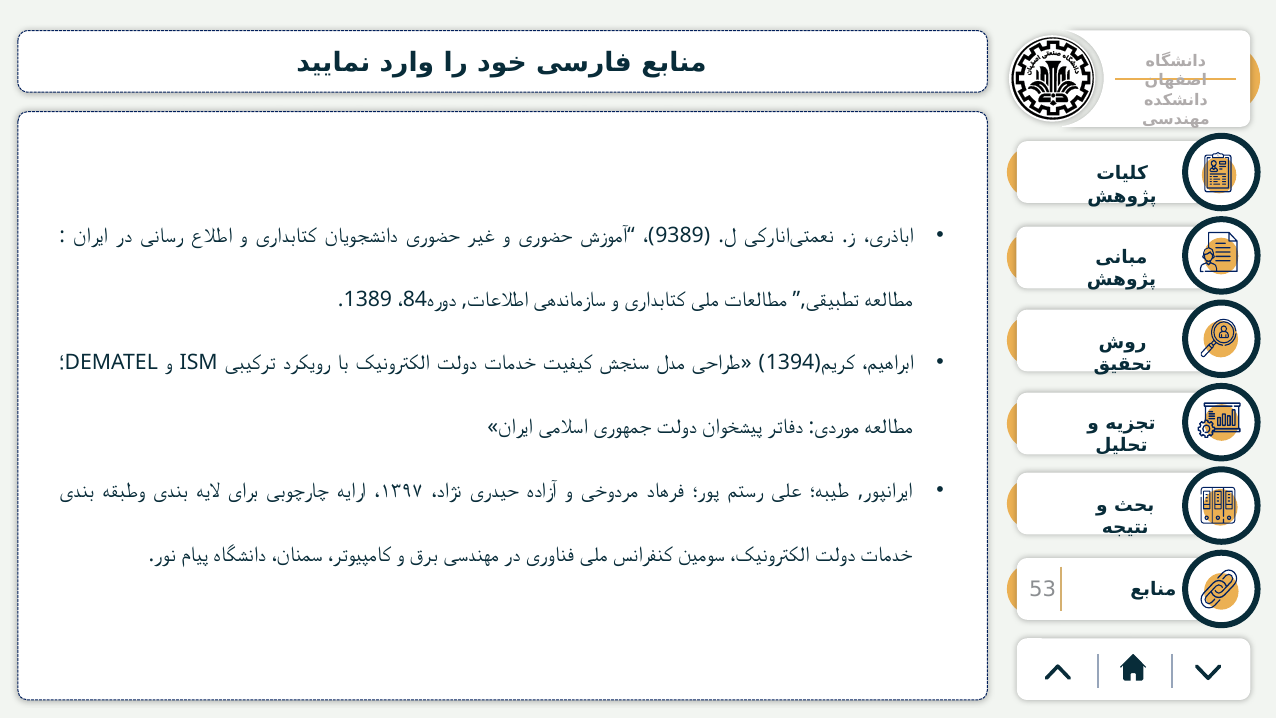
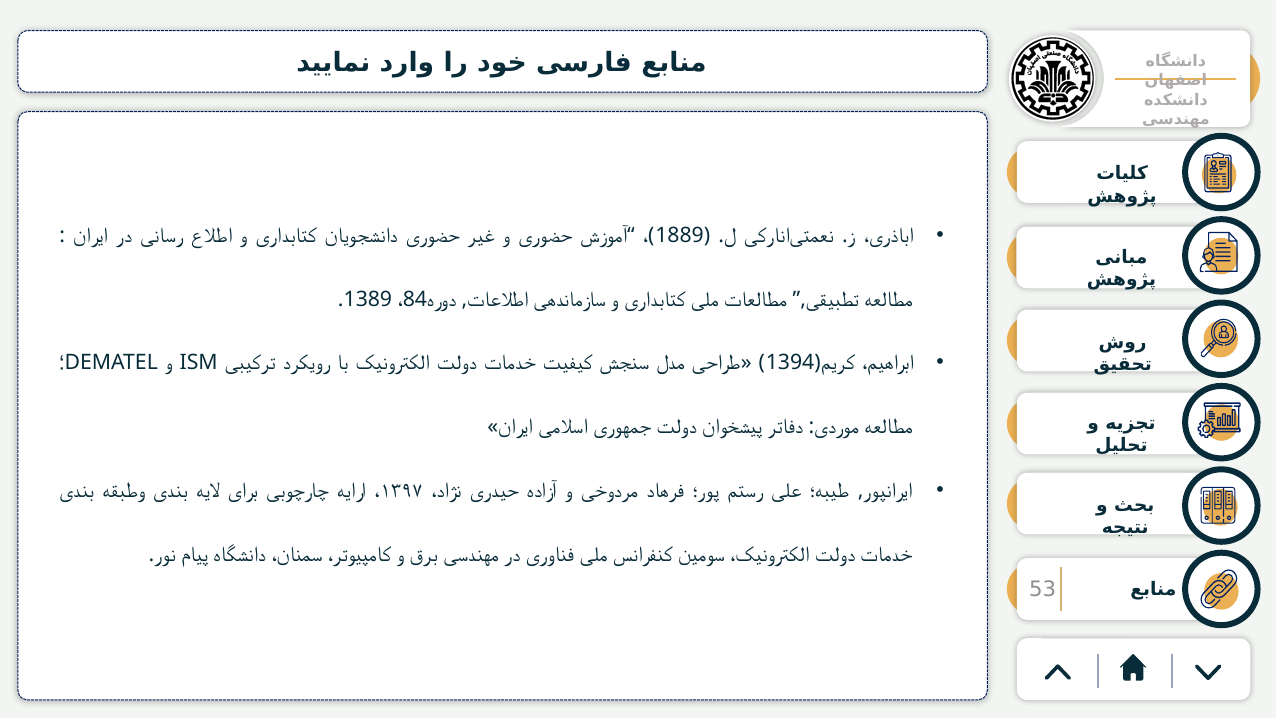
9389: 9389 -> 1889
